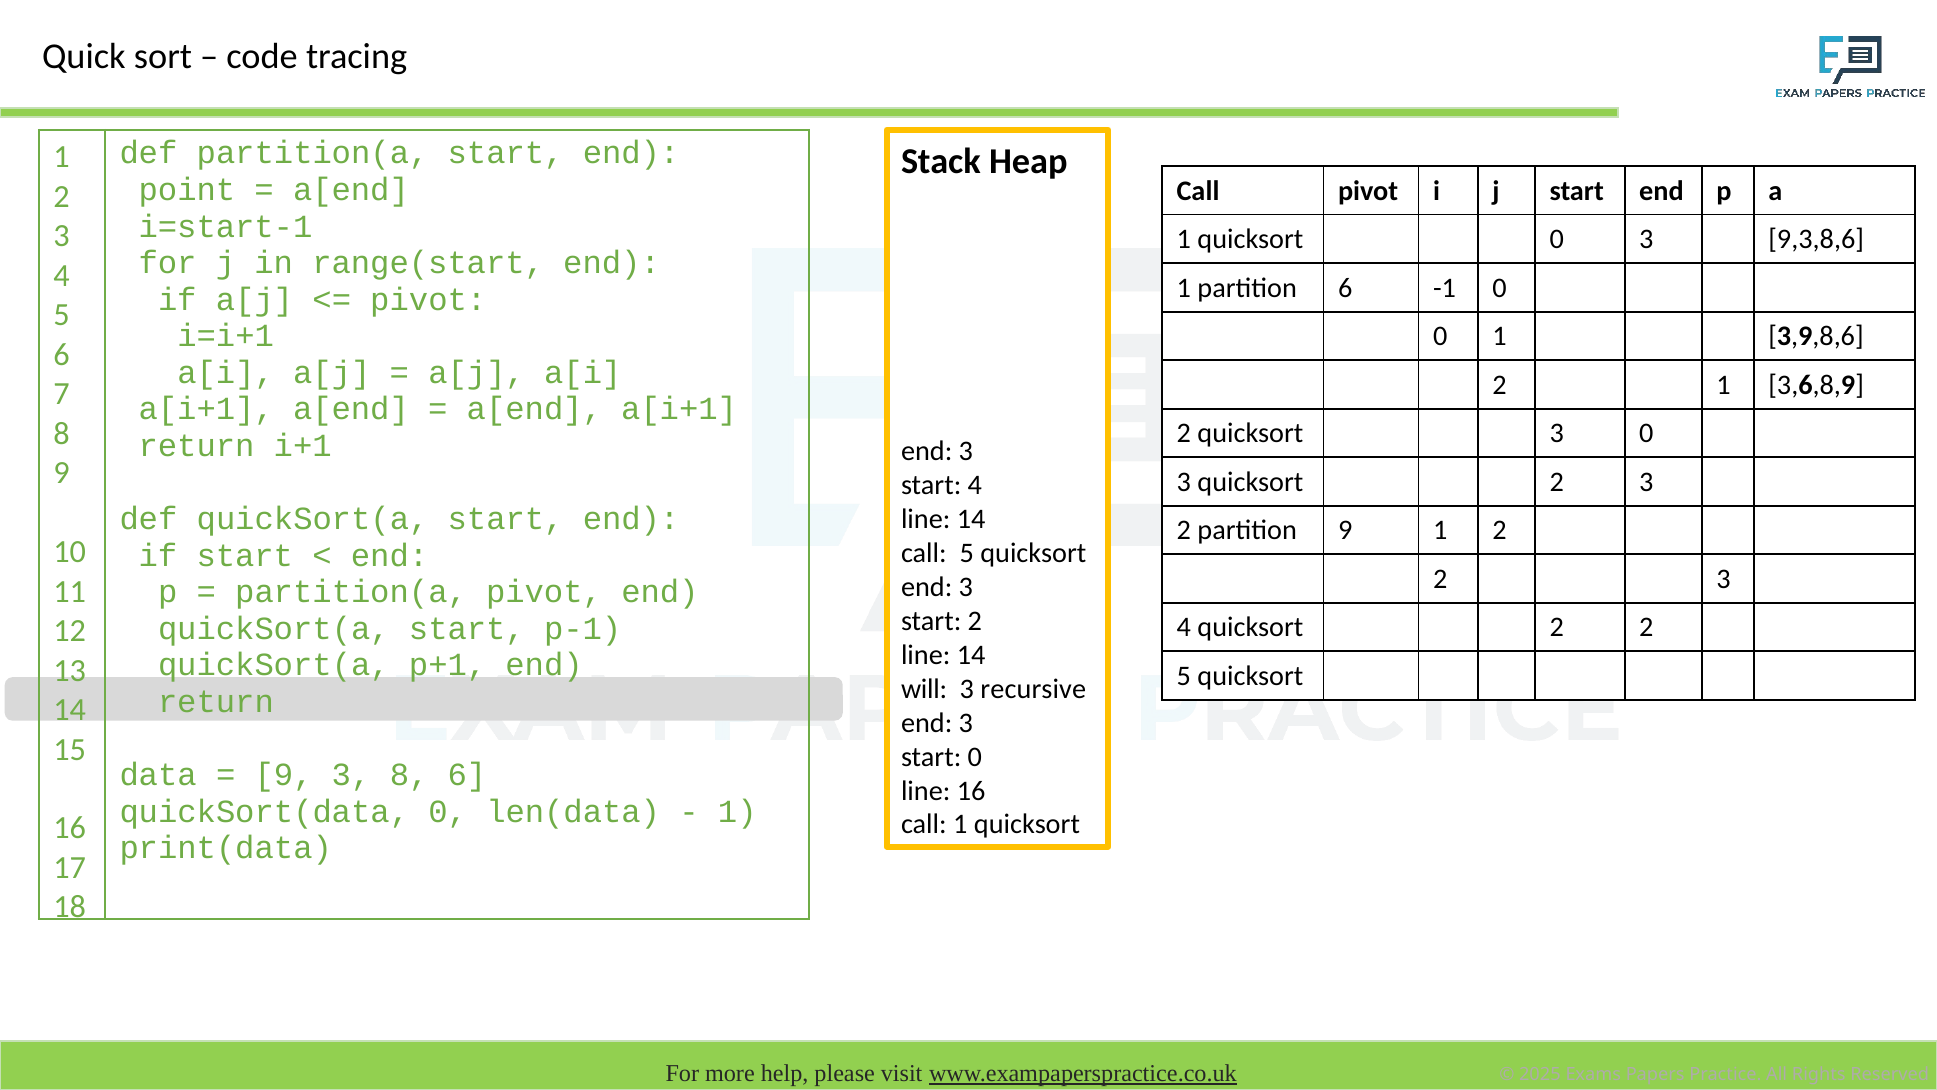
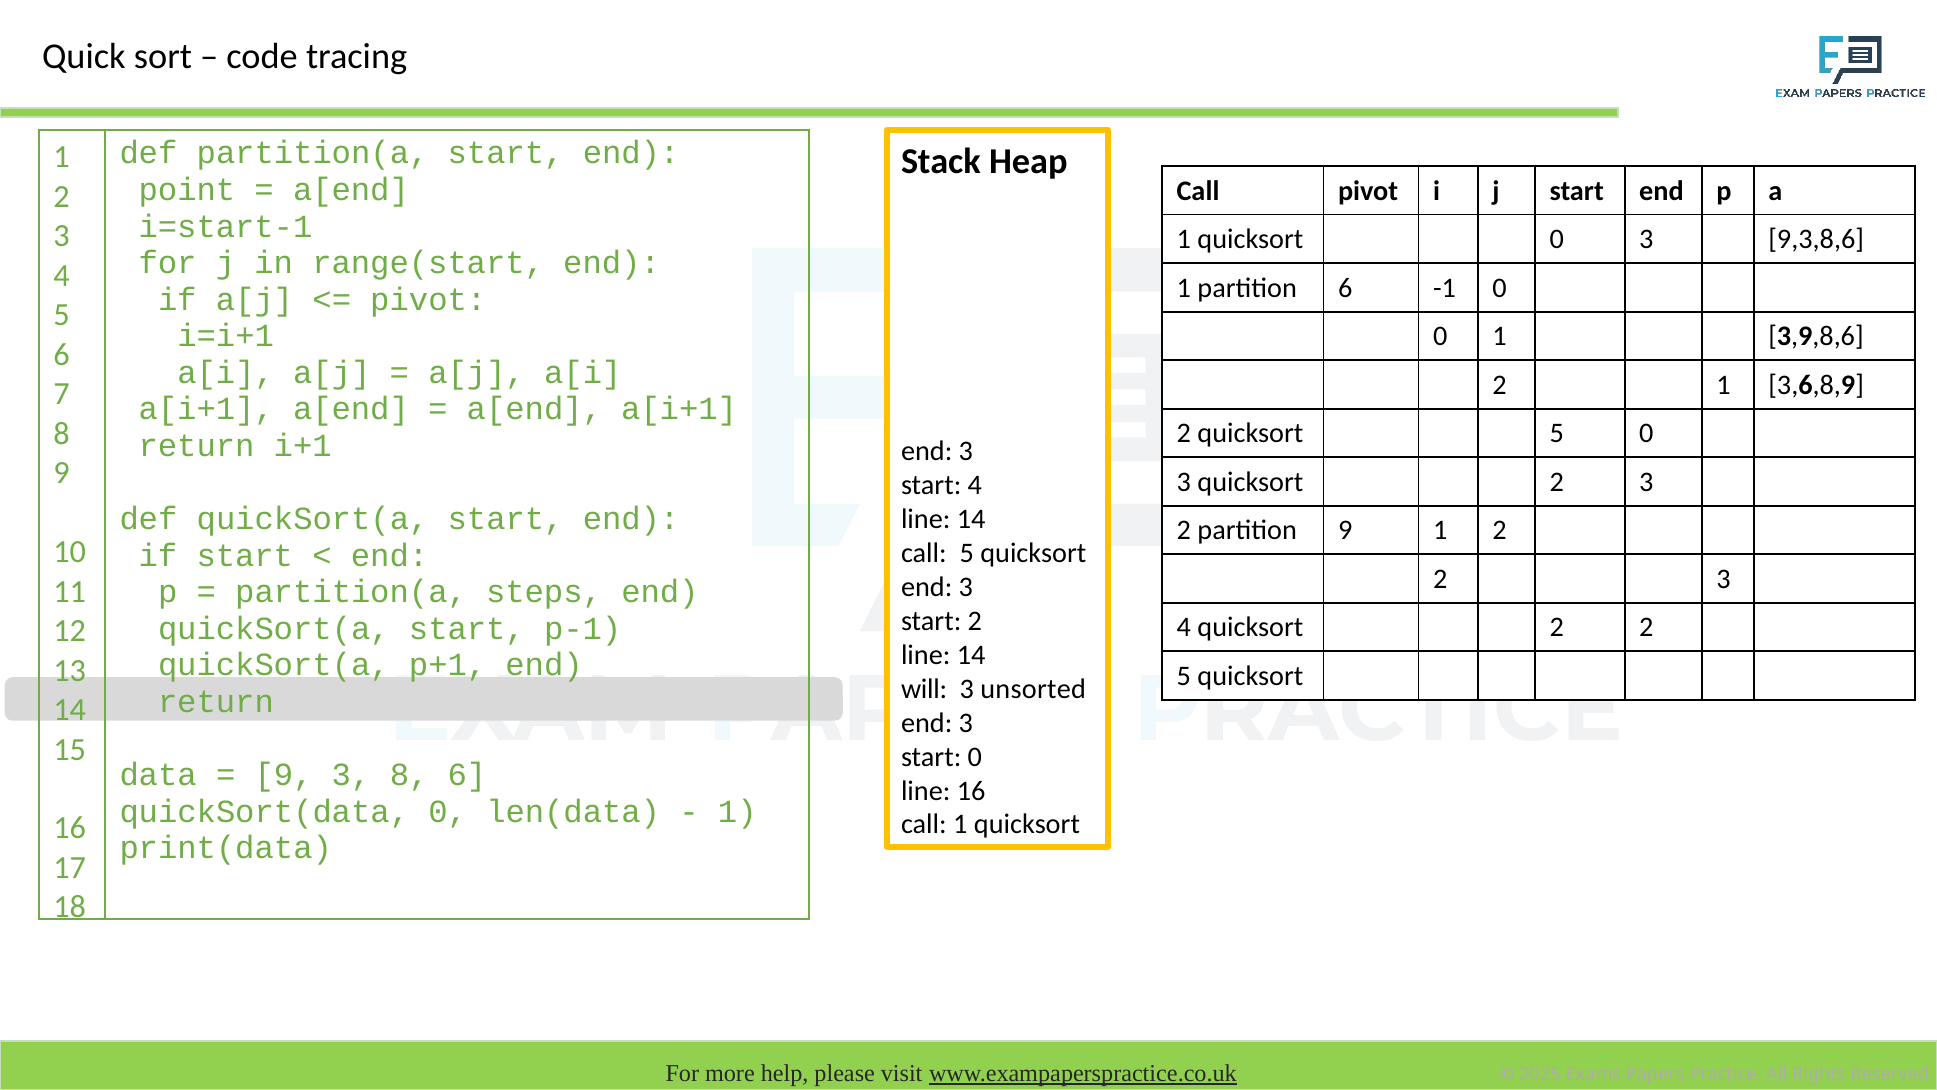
quicksort 3: 3 -> 5
partition(a pivot: pivot -> steps
recursive: recursive -> unsorted
